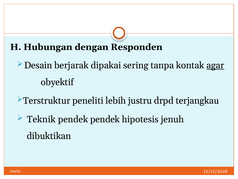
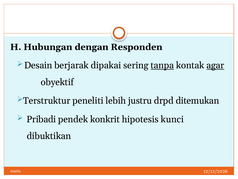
tanpa underline: none -> present
terjangkau: terjangkau -> ditemukan
Teknik: Teknik -> Pribadi
pendek pendek: pendek -> konkrit
jenuh: jenuh -> kunci
